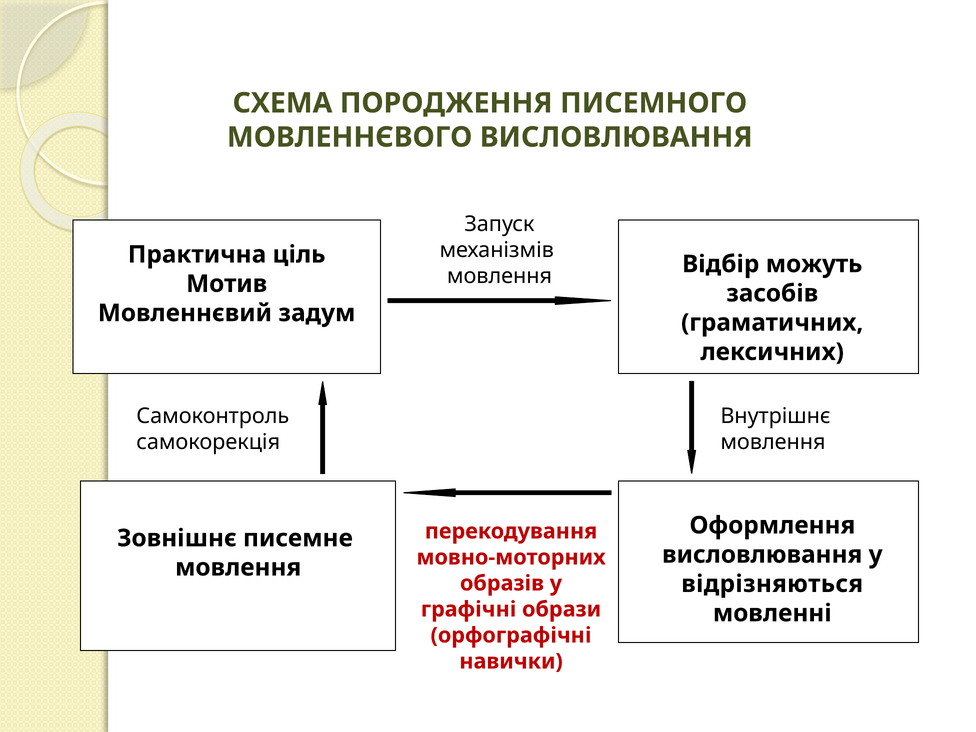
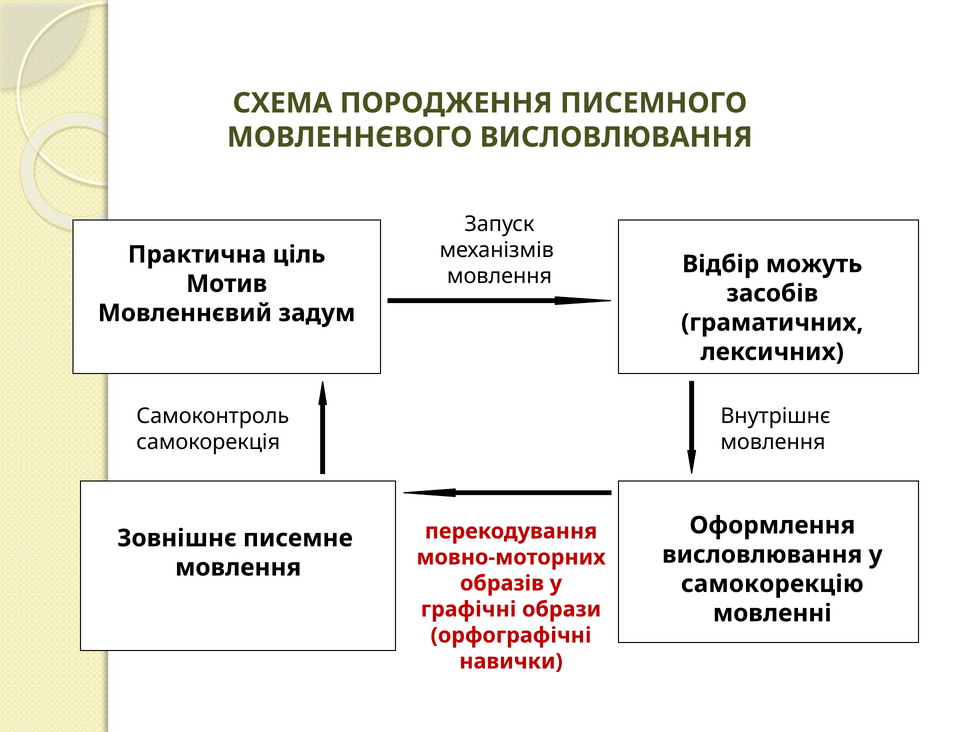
відрізняються: відрізняються -> самокорекцію
